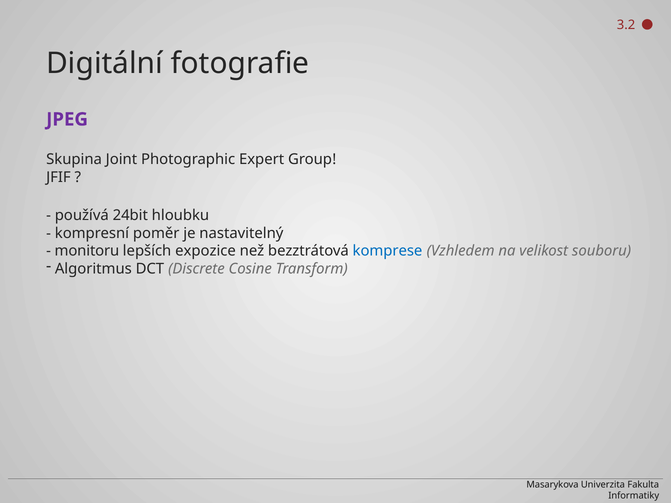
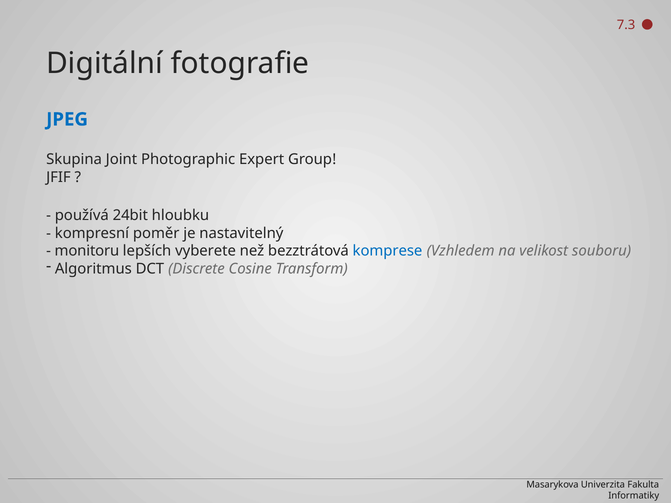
3.2: 3.2 -> 7.3
JPEG colour: purple -> blue
expozice: expozice -> vyberete
